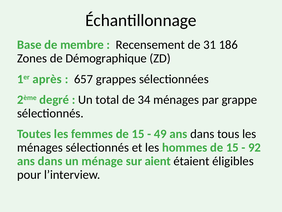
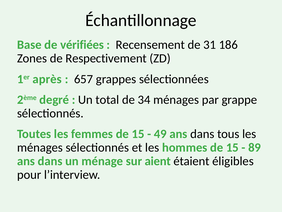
membre: membre -> vérifiées
Démographique: Démographique -> Respectivement
92: 92 -> 89
